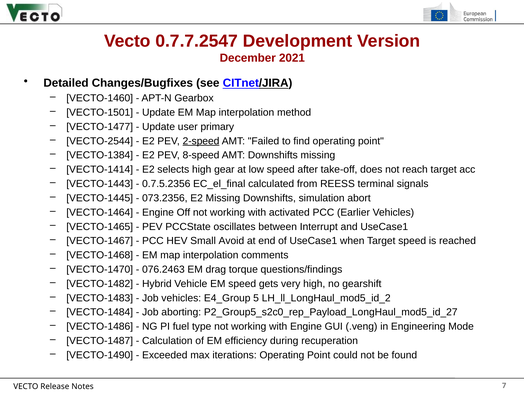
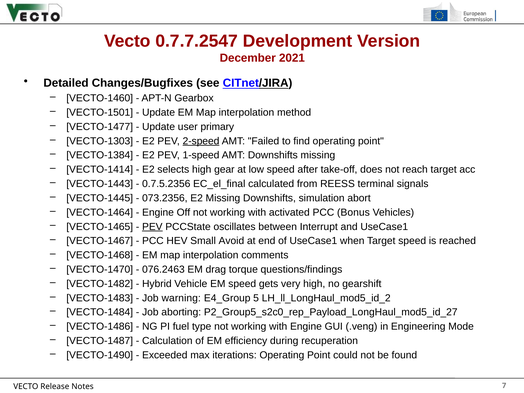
VECTO-2544: VECTO-2544 -> VECTO-1303
8-speed: 8-speed -> 1-speed
Earlier: Earlier -> Bonus
PEV at (152, 227) underline: none -> present
Job vehicles: vehicles -> warning
